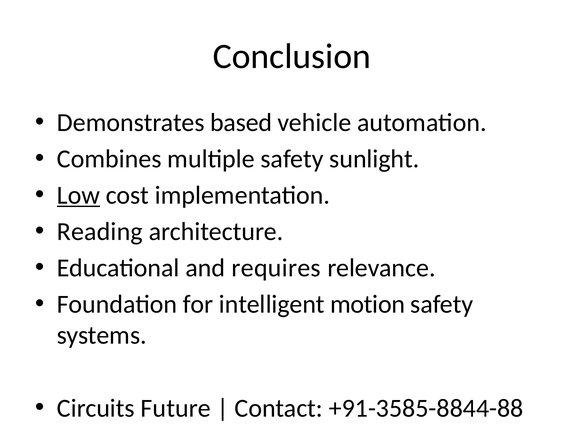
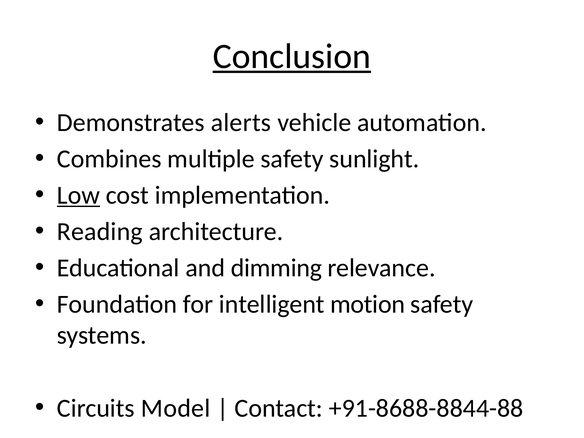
Conclusion underline: none -> present
based: based -> alerts
requires: requires -> dimming
Future: Future -> Model
+91-3585-8844-88: +91-3585-8844-88 -> +91-8688-8844-88
